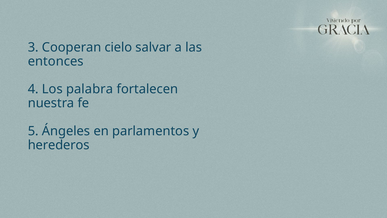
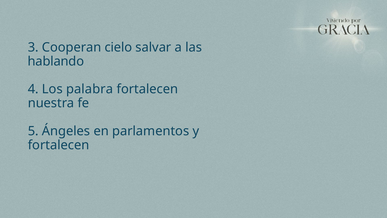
entonces: entonces -> hablando
herederos at (59, 145): herederos -> fortalecen
